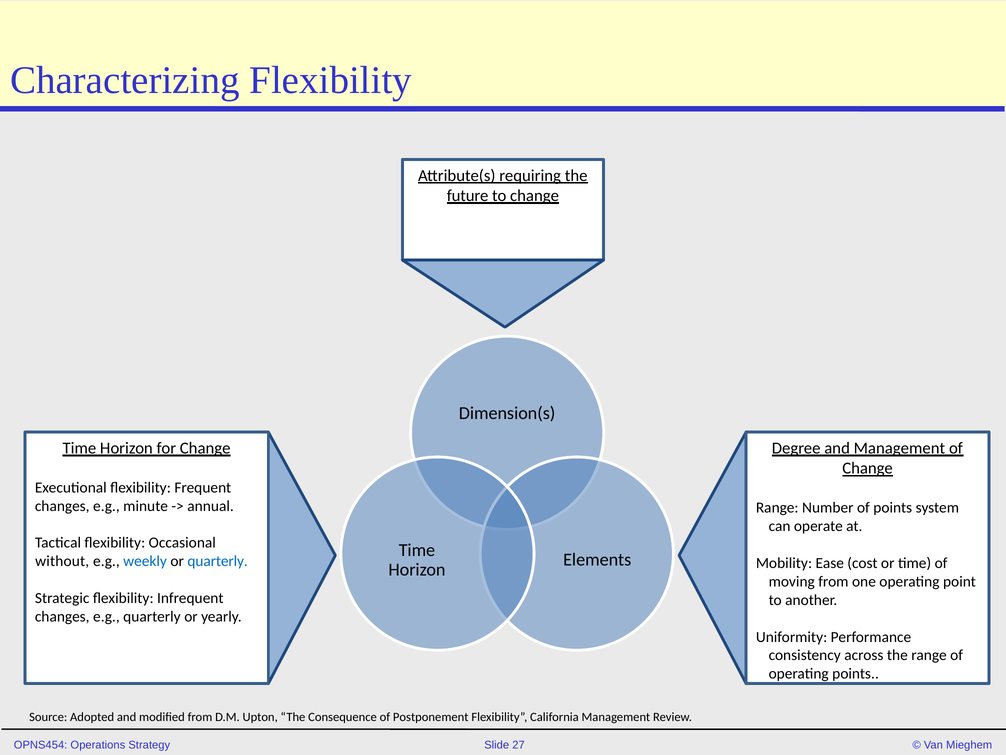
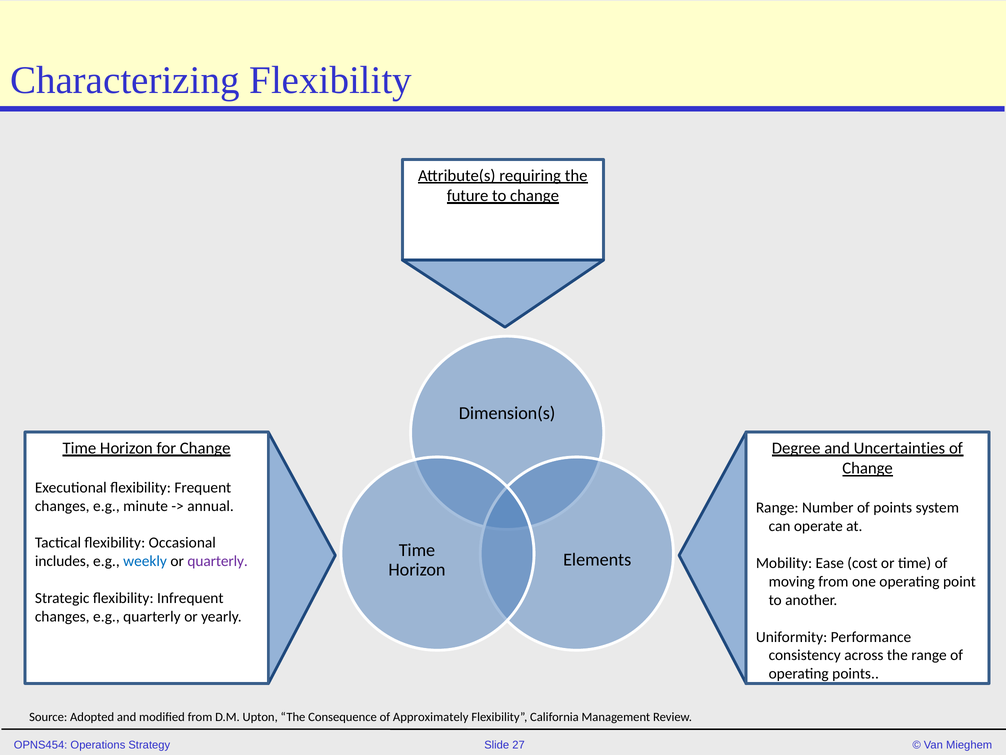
and Management: Management -> Uncertainties
without: without -> includes
quarterly at (218, 561) colour: blue -> purple
Postponement: Postponement -> Approximately
